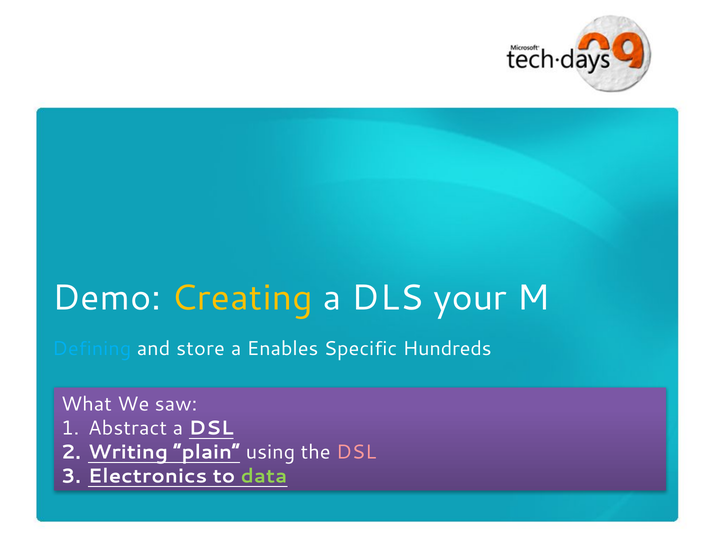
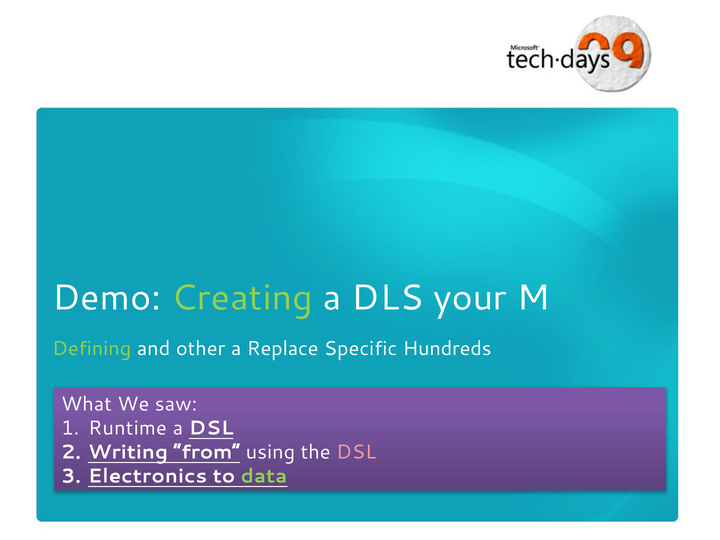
Creating colour: yellow -> light green
Defining colour: light blue -> light green
store: store -> other
Enables: Enables -> Replace
Abstract: Abstract -> Runtime
plain: plain -> from
